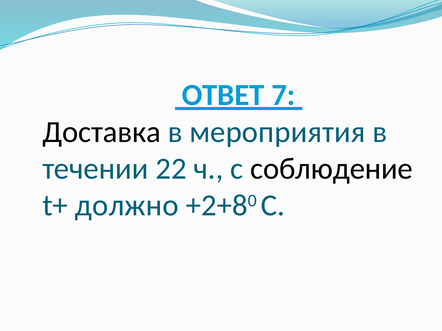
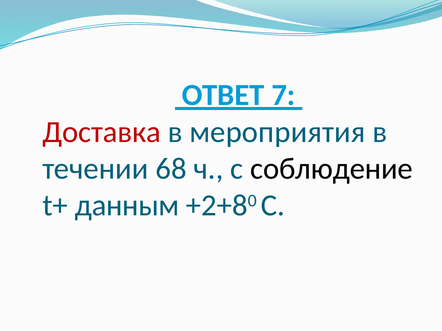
Доставка colour: black -> red
22: 22 -> 68
должно: должно -> данным
